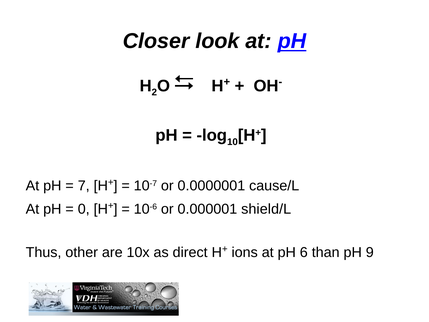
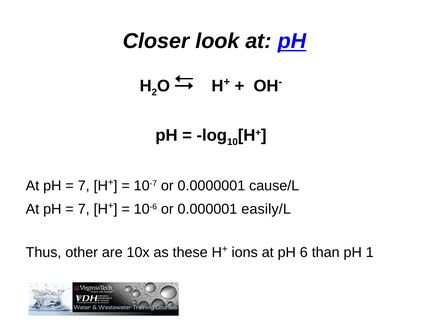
0 at (84, 209): 0 -> 7
shield/L: shield/L -> easily/L
direct: direct -> these
9: 9 -> 1
